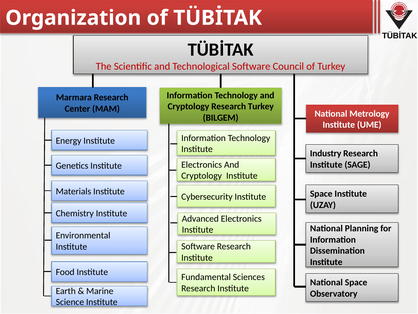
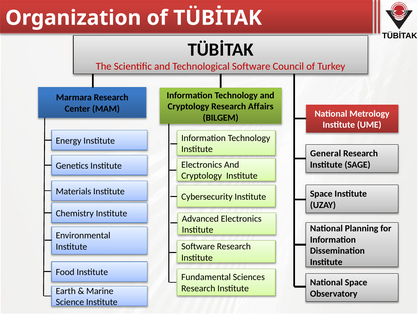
Research Turkey: Turkey -> Affairs
Industry: Industry -> General
